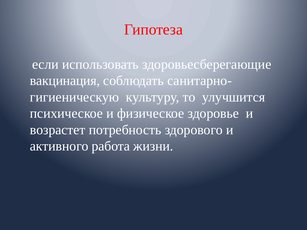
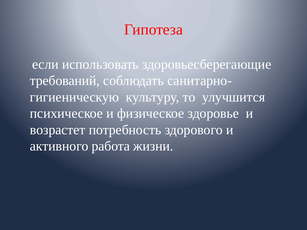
вакцинация: вакцинация -> требований
